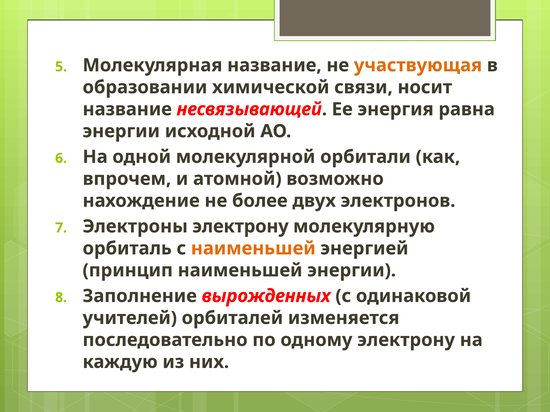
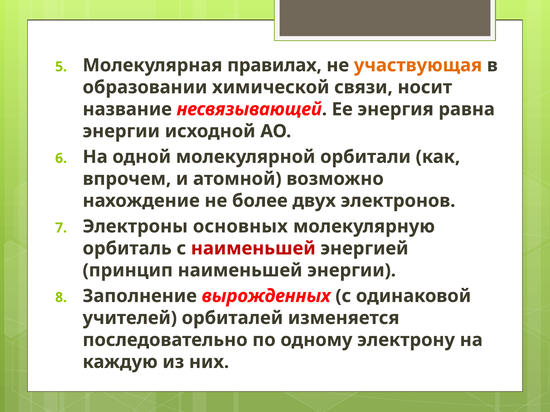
Молекулярная название: название -> правилах
Электроны электрону: электрону -> основных
наименьшей at (253, 249) colour: orange -> red
